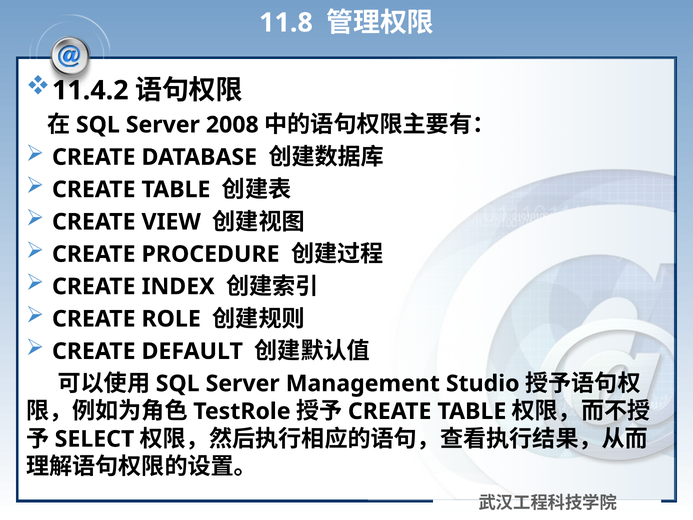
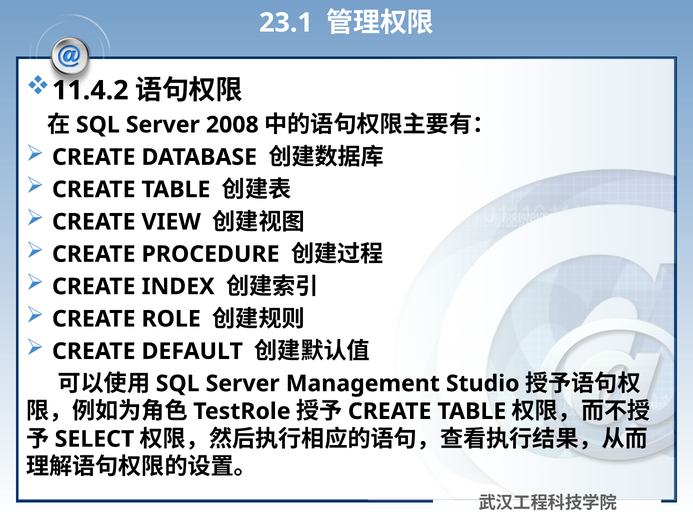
11.8: 11.8 -> 23.1
